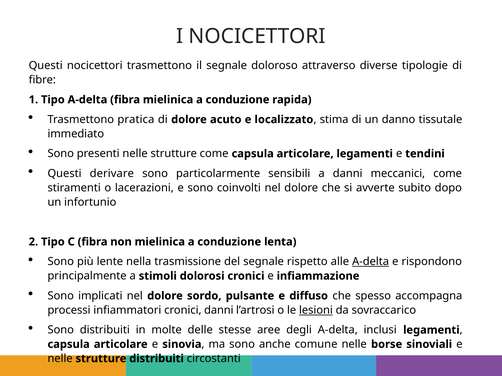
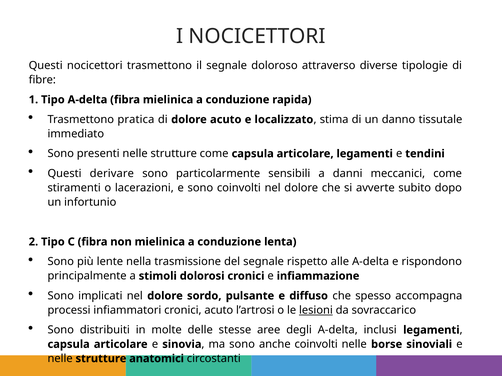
A-delta at (371, 262) underline: present -> none
cronici danni: danni -> acuto
anche comune: comune -> coinvolti
strutture distribuiti: distribuiti -> anatomici
